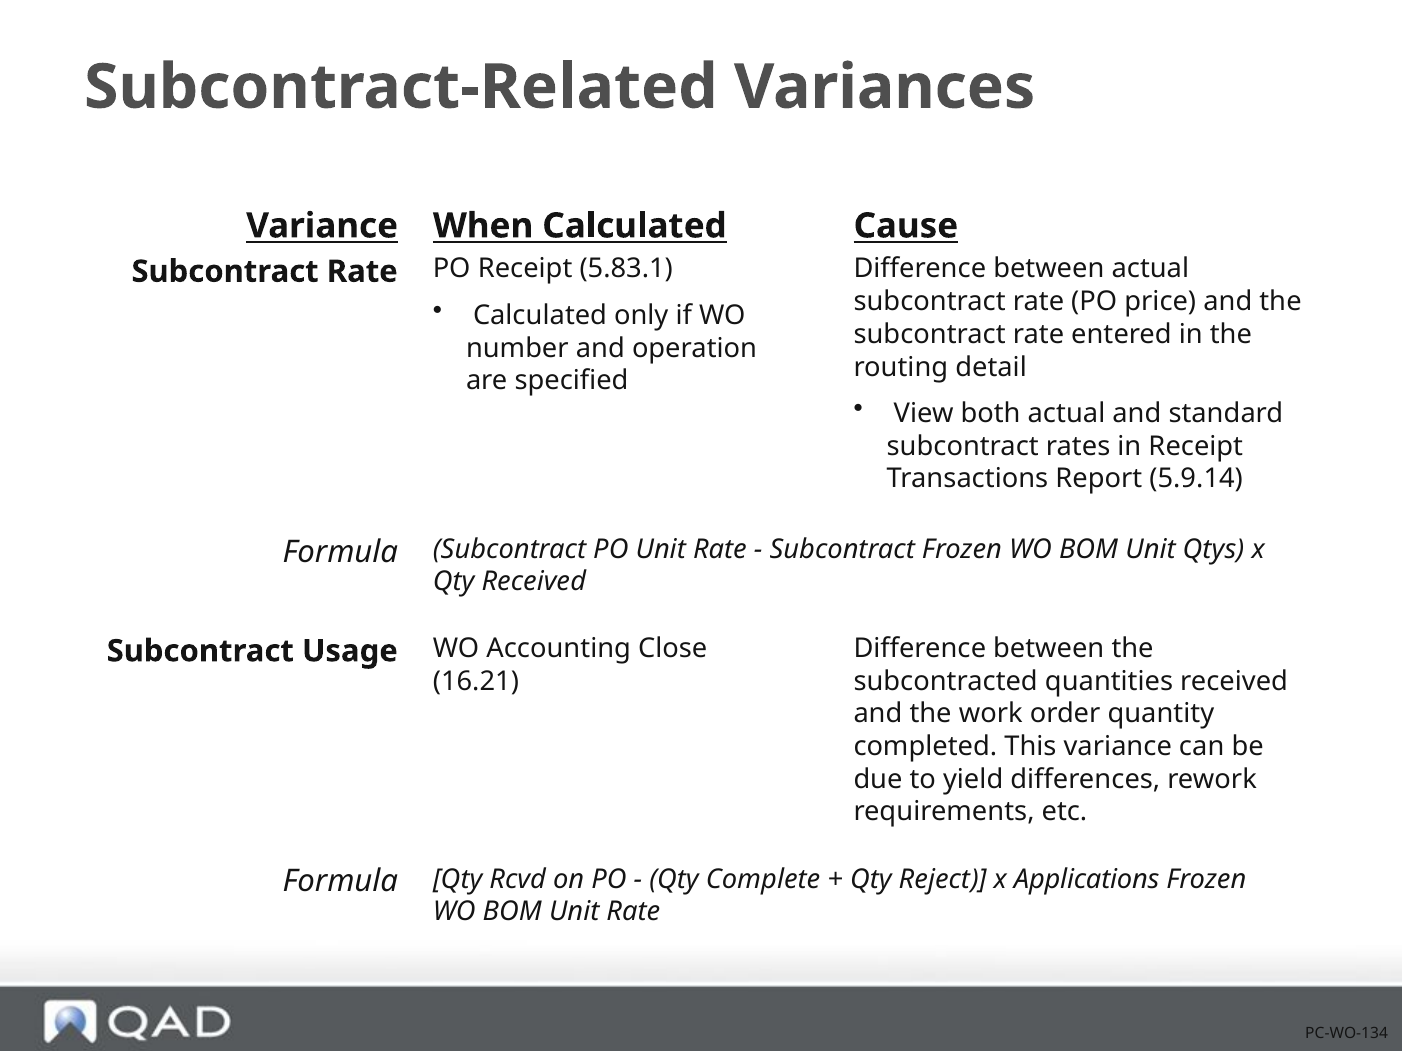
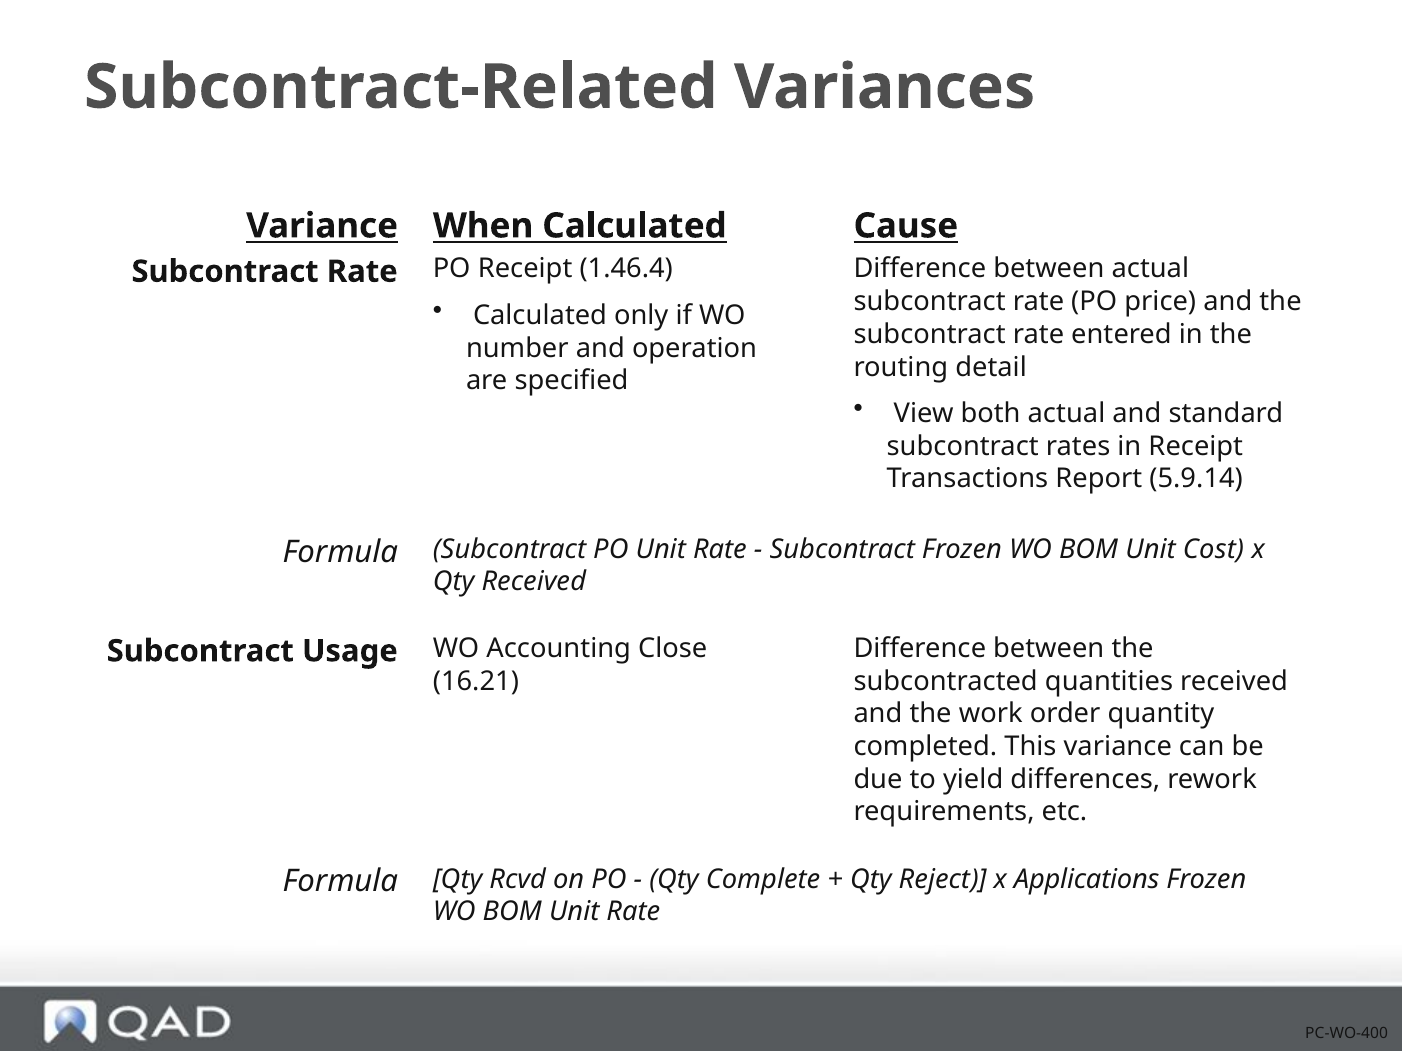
5.83.1: 5.83.1 -> 1.46.4
Qtys: Qtys -> Cost
PC-WO-134: PC-WO-134 -> PC-WO-400
